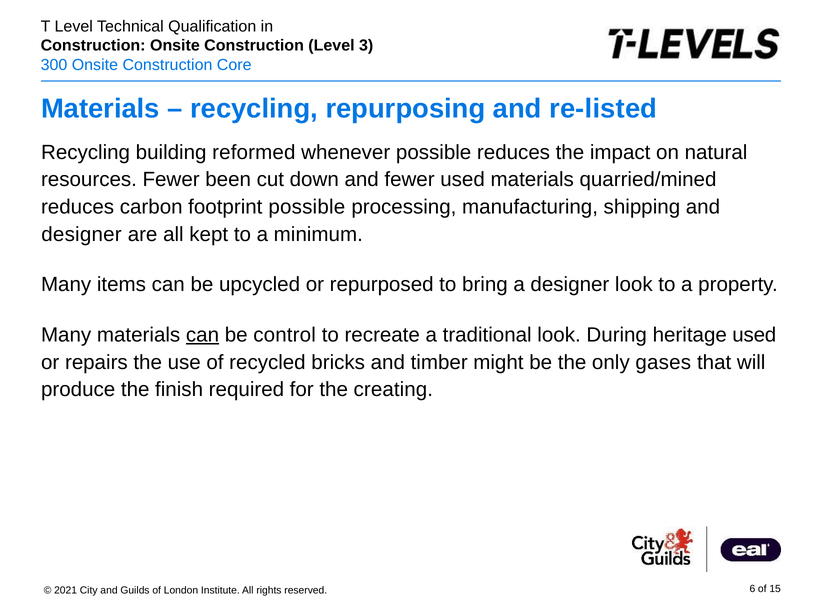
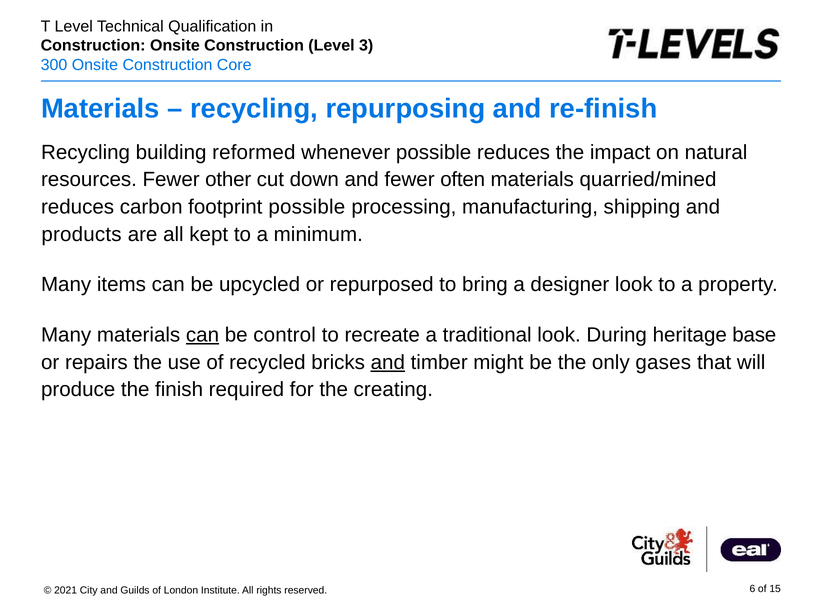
re-listed: re-listed -> re-finish
been: been -> other
fewer used: used -> often
designer at (81, 235): designer -> products
heritage used: used -> base
and at (388, 363) underline: none -> present
